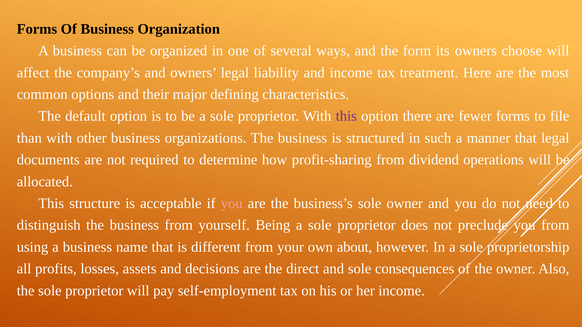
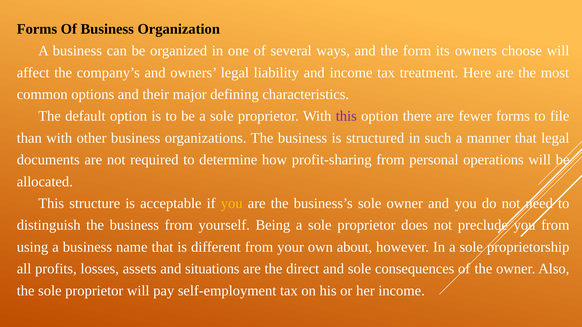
dividend: dividend -> personal
you at (232, 204) colour: pink -> yellow
decisions: decisions -> situations
